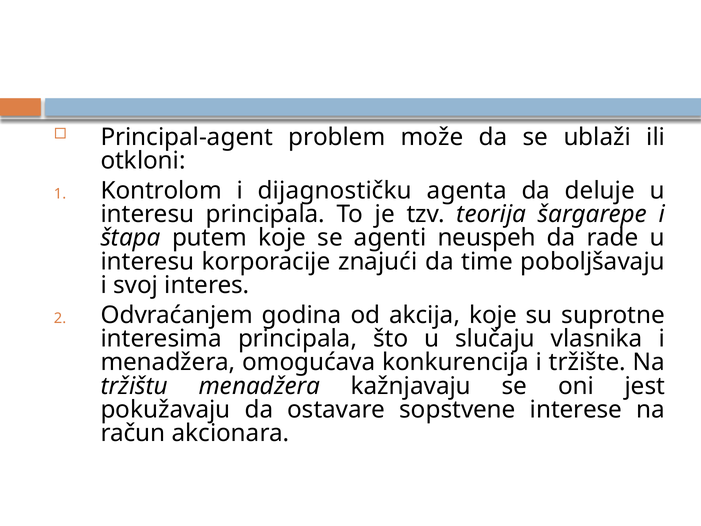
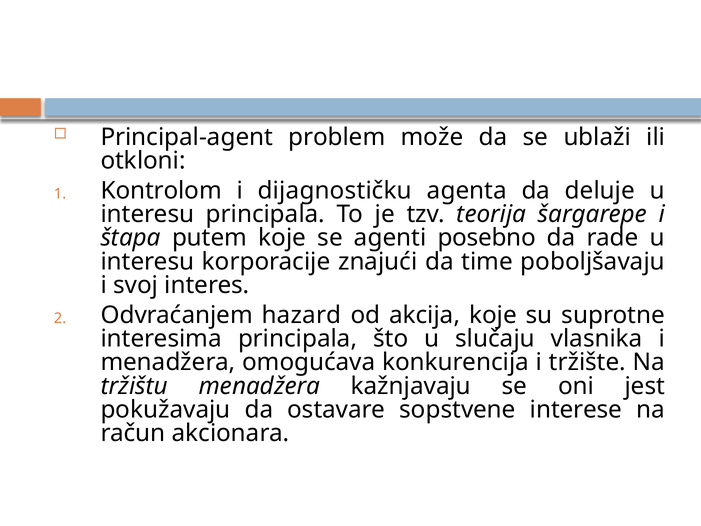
neuspeh: neuspeh -> posebno
godina: godina -> hazard
